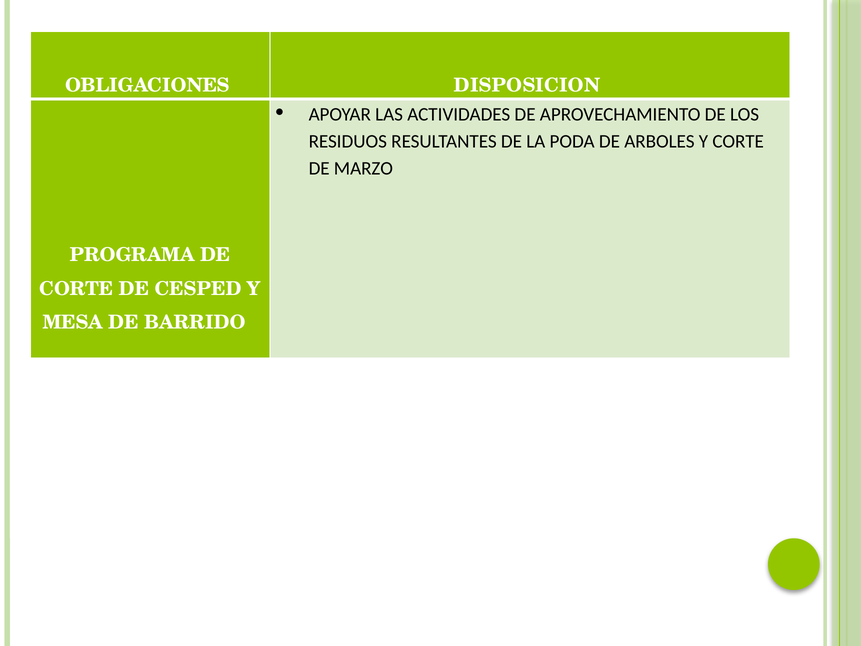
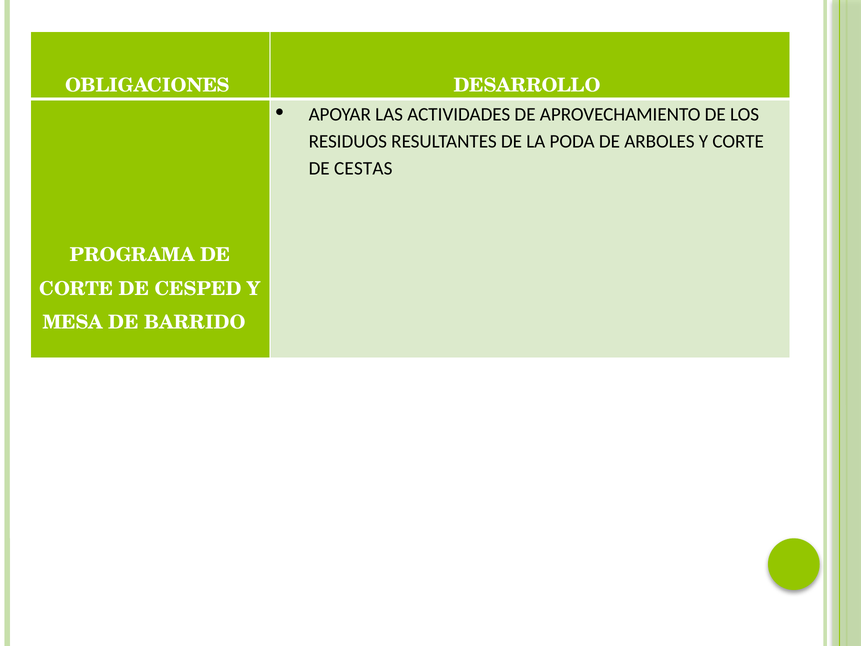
DISPOSICION: DISPOSICION -> DESARROLLO
MARZO: MARZO -> CESTAS
